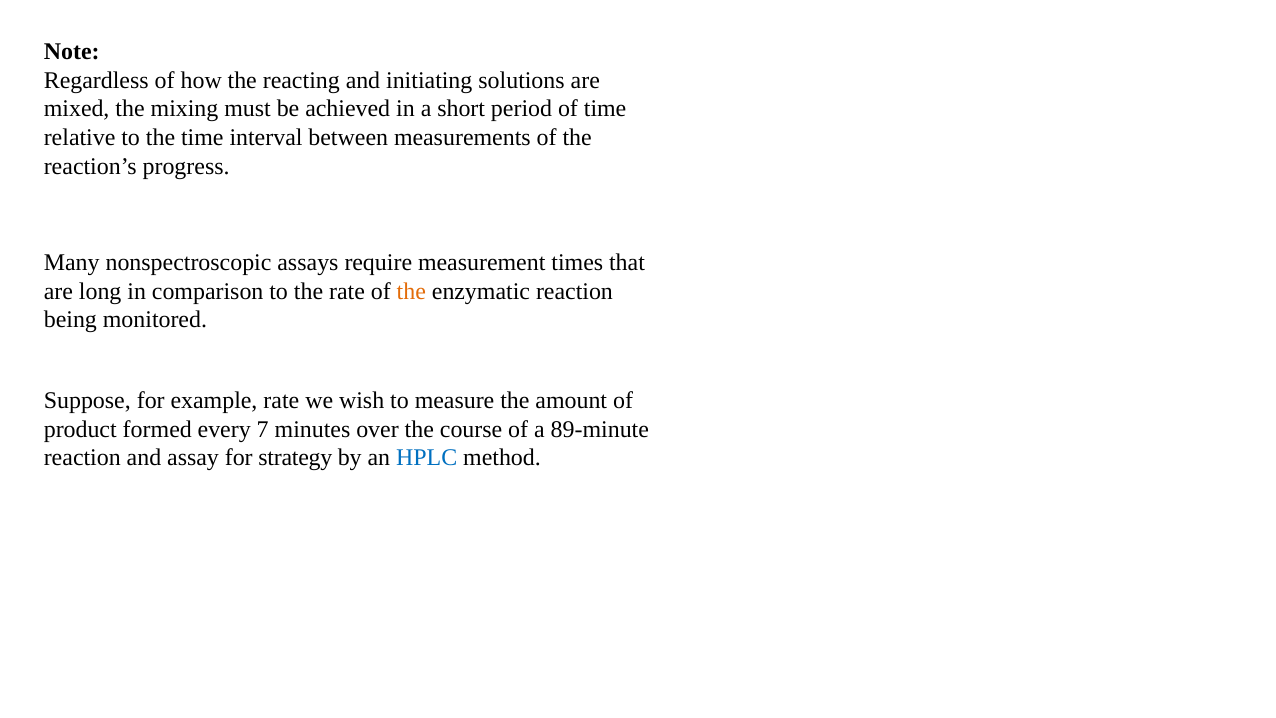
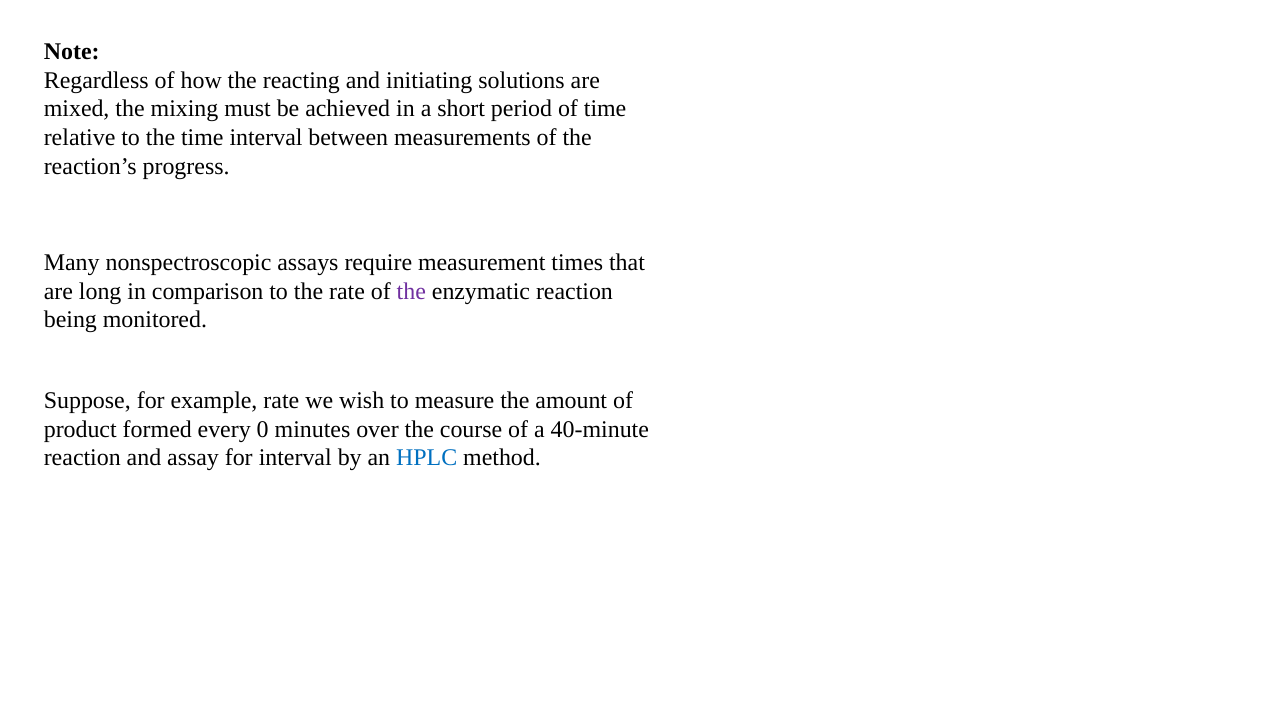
the at (411, 291) colour: orange -> purple
7: 7 -> 0
89-minute: 89-minute -> 40-minute
for strategy: strategy -> interval
